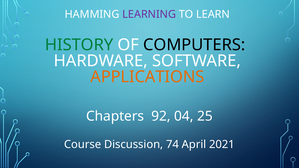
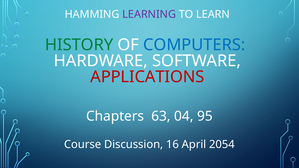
COMPUTERS colour: black -> blue
APPLICATIONS colour: orange -> red
92: 92 -> 63
25: 25 -> 95
74: 74 -> 16
2021: 2021 -> 2054
